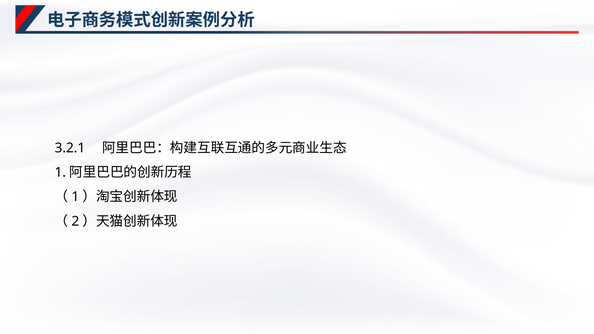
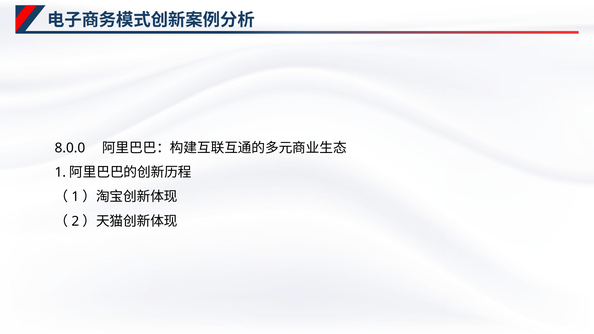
3.2.1: 3.2.1 -> 8.0.0
